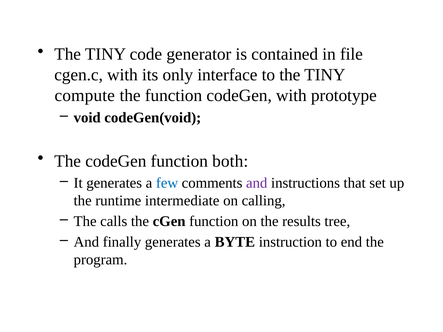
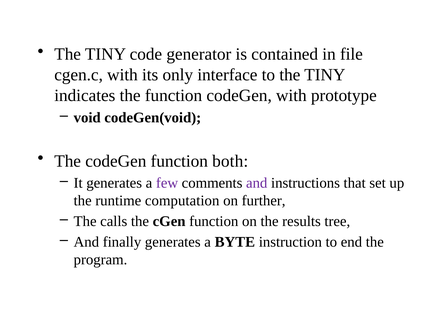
compute: compute -> indicates
few colour: blue -> purple
intermediate: intermediate -> computation
calling: calling -> further
